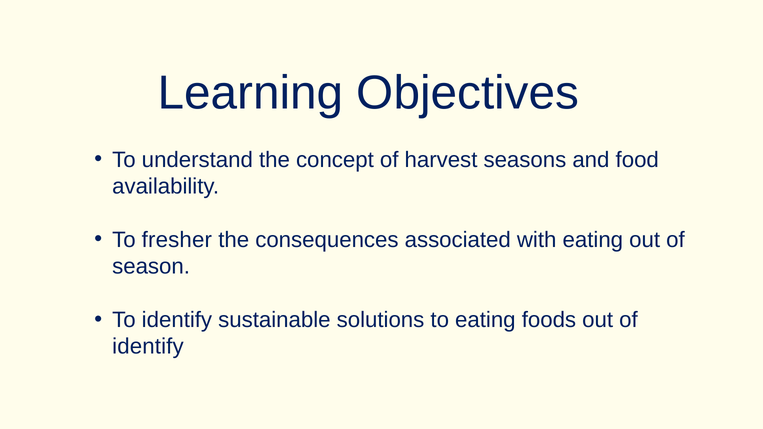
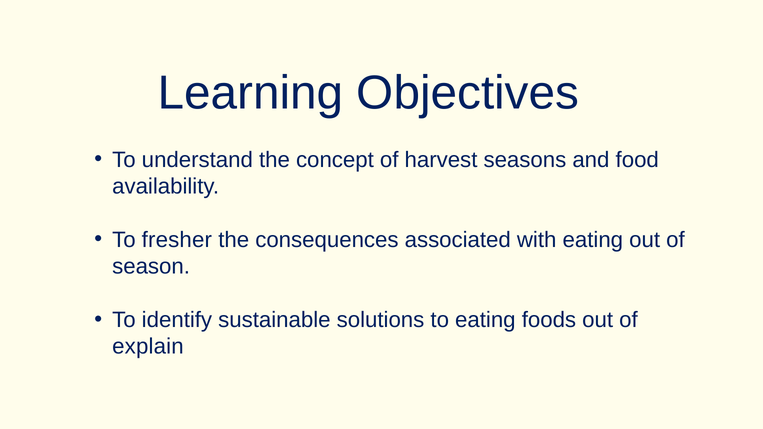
identify at (148, 347): identify -> explain
